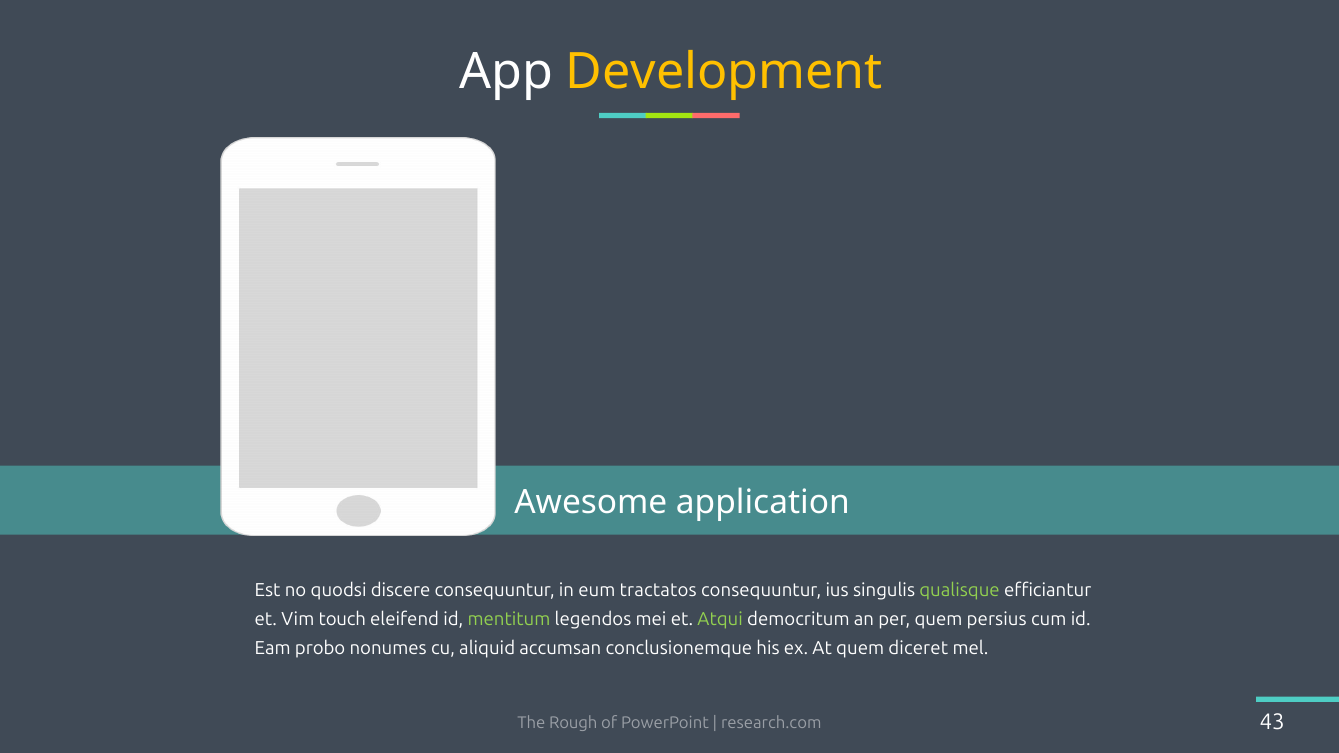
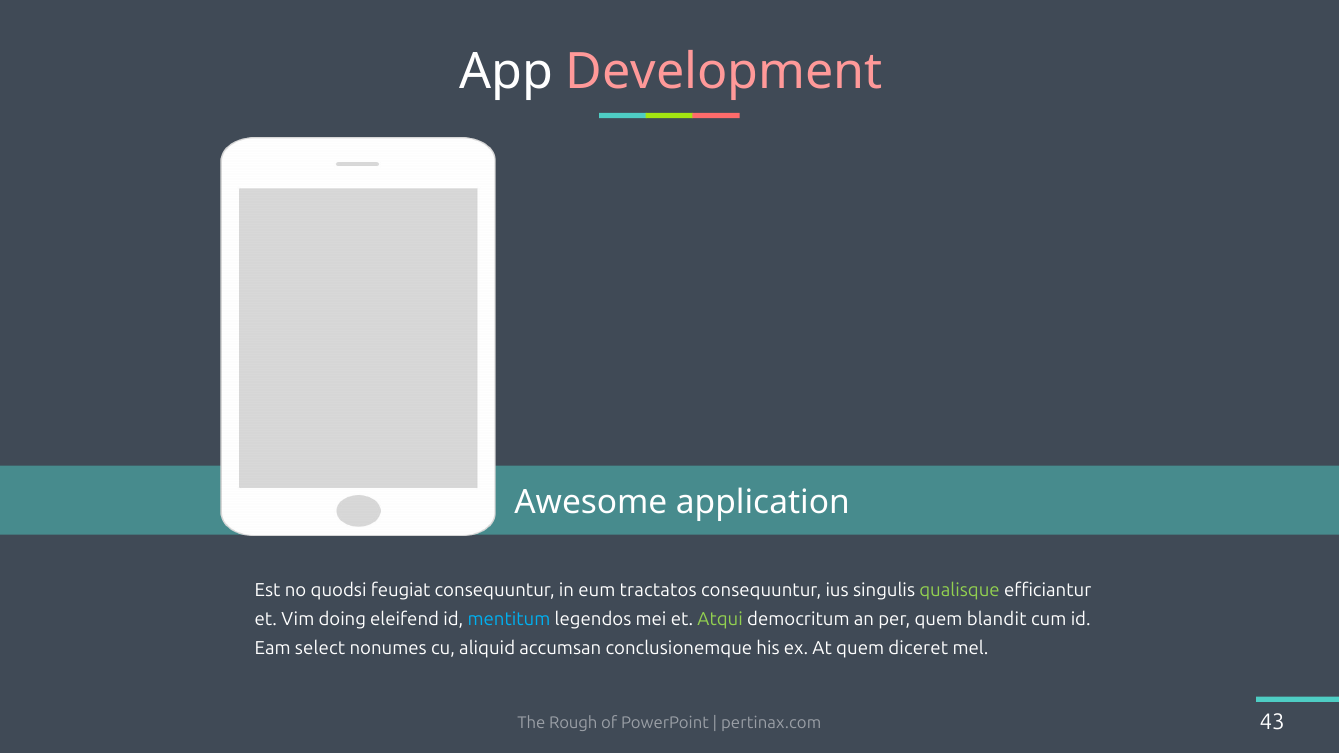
Development colour: yellow -> pink
discere: discere -> feugiat
touch: touch -> doing
mentitum colour: light green -> light blue
persius: persius -> blandit
probo: probo -> select
research.com: research.com -> pertinax.com
